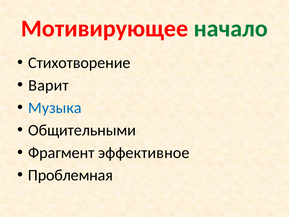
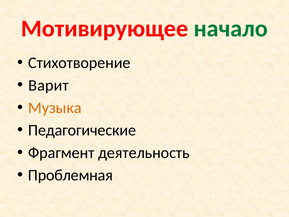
Музыка colour: blue -> orange
Общительными: Общительными -> Педагогические
эффективное: эффективное -> деятельность
